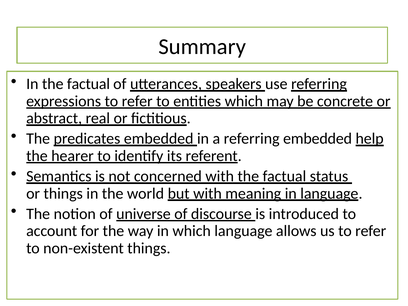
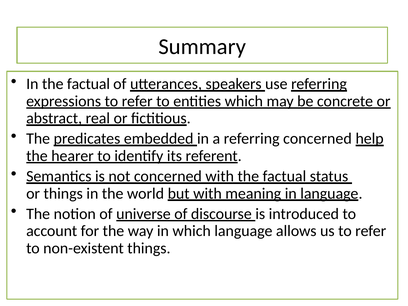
referring embedded: embedded -> concerned
